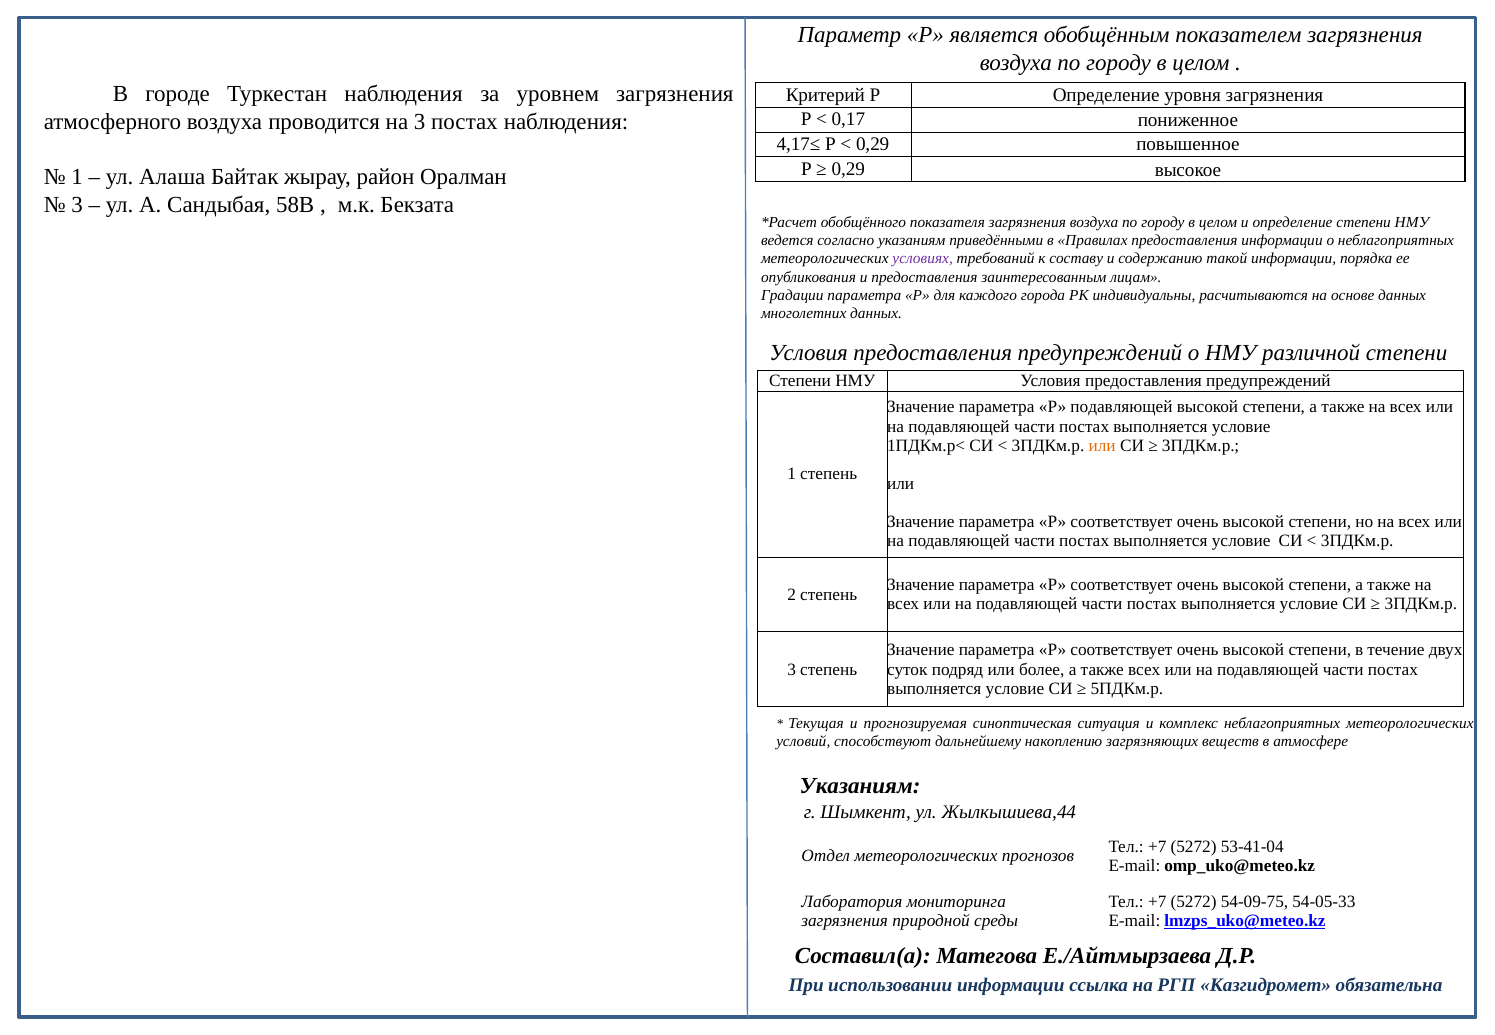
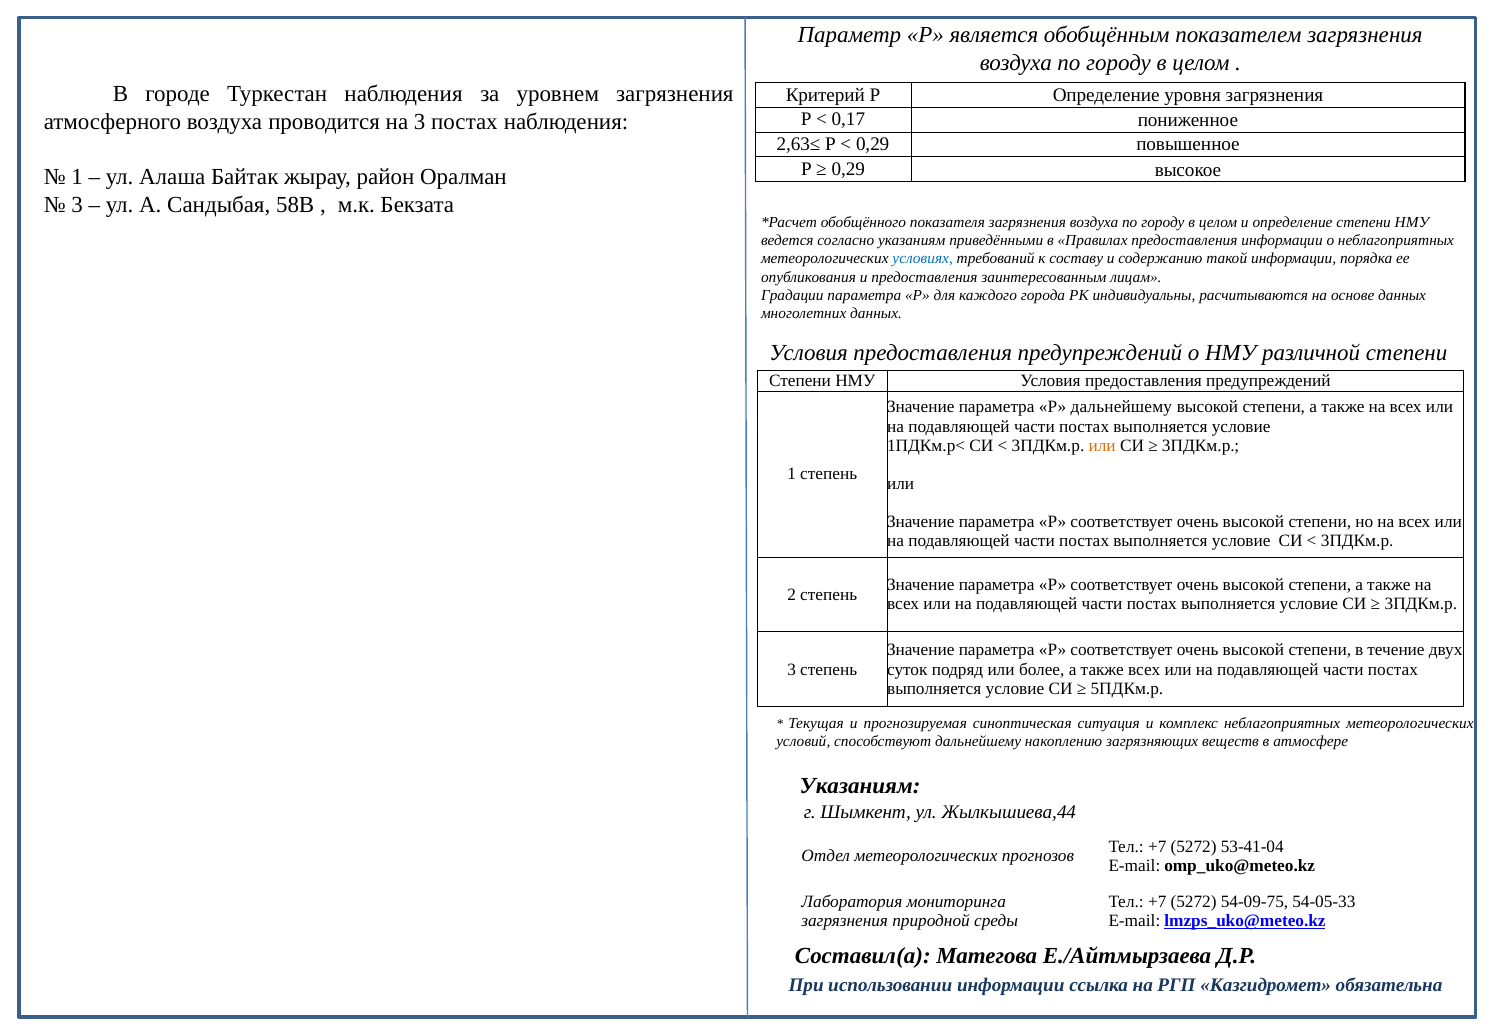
4,17≤: 4,17≤ -> 2,63≤
условиях colour: purple -> blue
Р подавляющей: подавляющей -> дальнейшему
